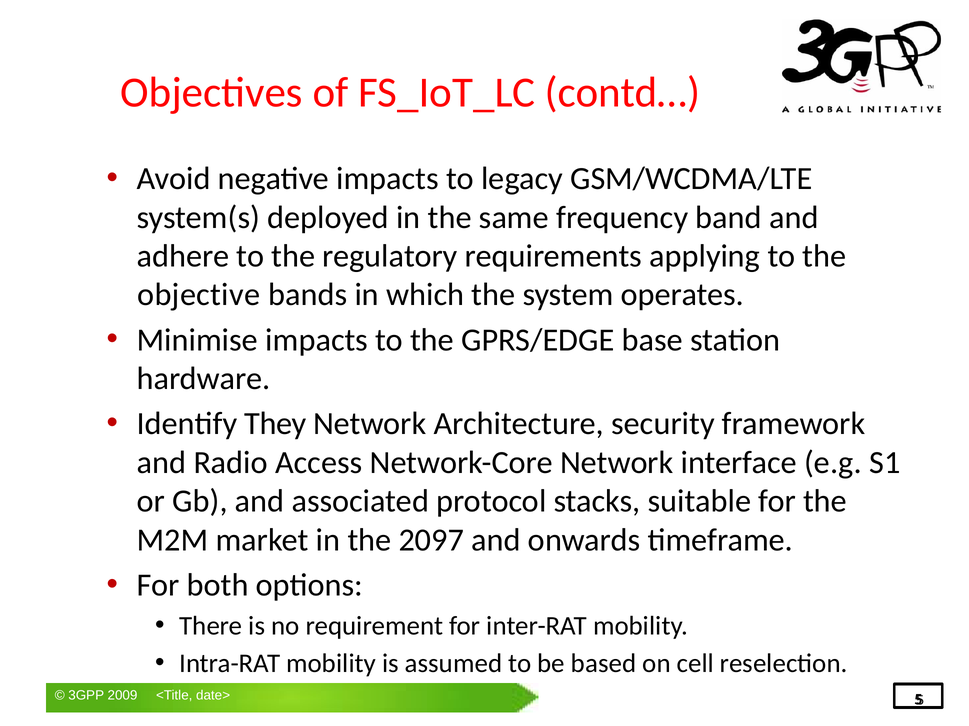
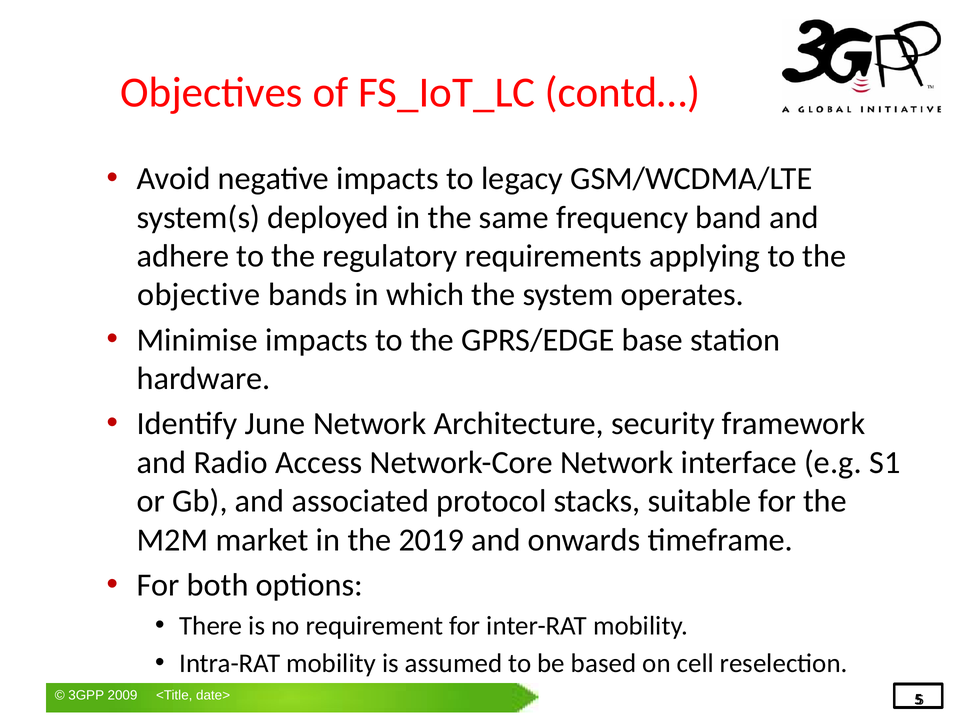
They: They -> June
2097: 2097 -> 2019
